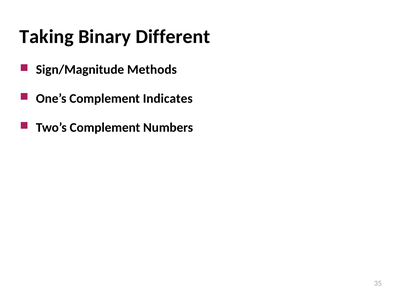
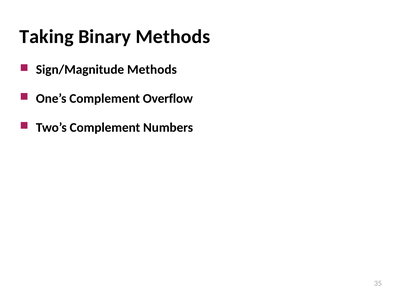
Binary Different: Different -> Methods
Indicates: Indicates -> Overflow
